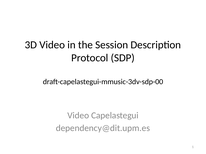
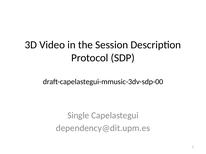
Video at (78, 116): Video -> Single
